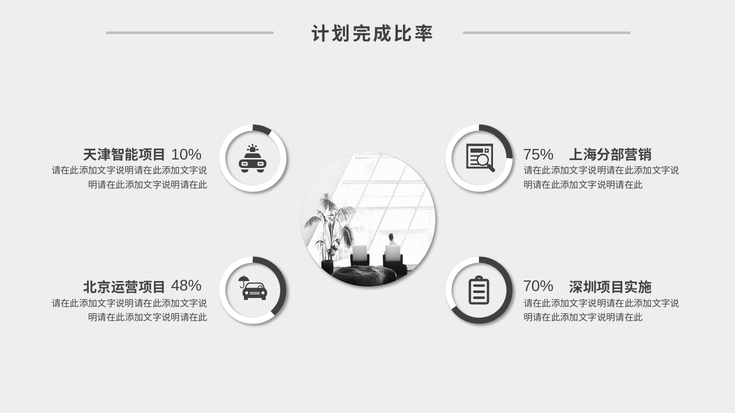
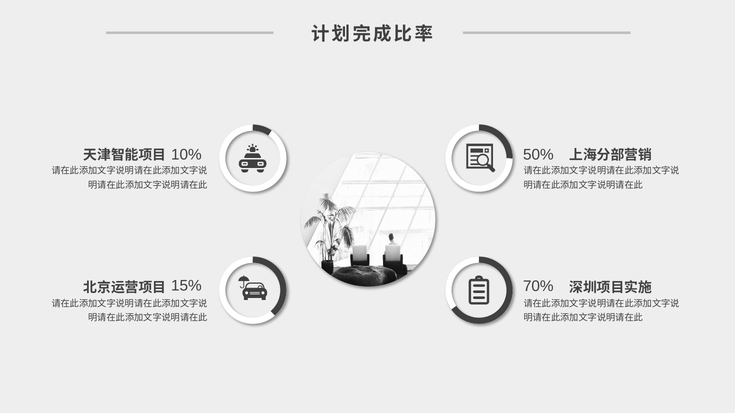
75%: 75% -> 50%
48%: 48% -> 15%
